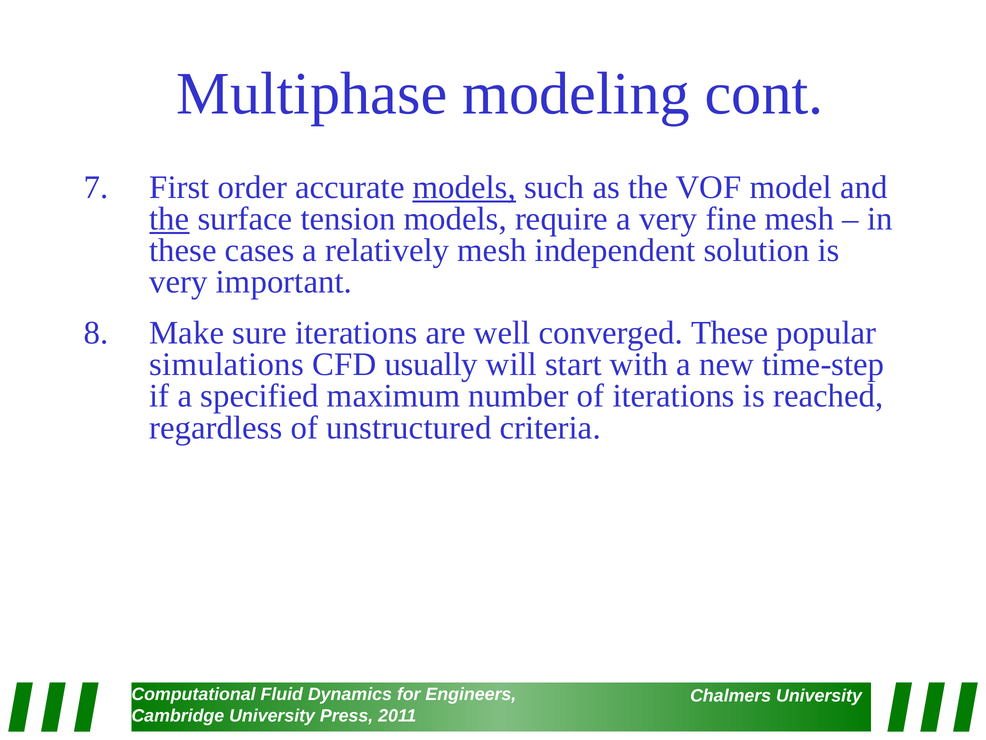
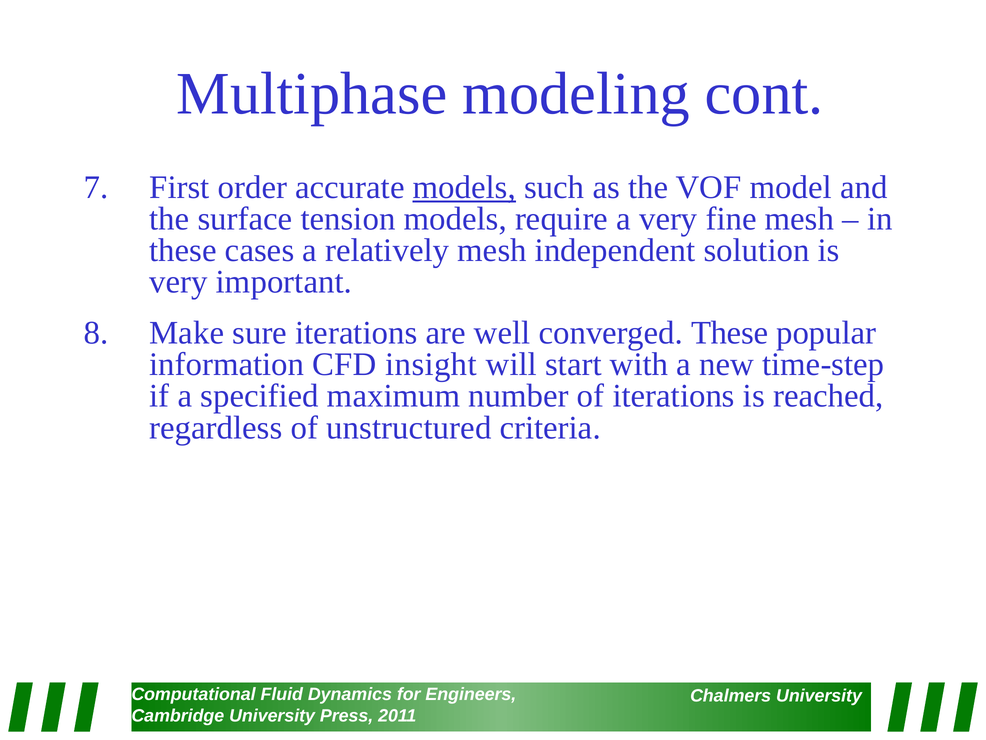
the at (169, 219) underline: present -> none
simulations: simulations -> information
usually: usually -> insight
